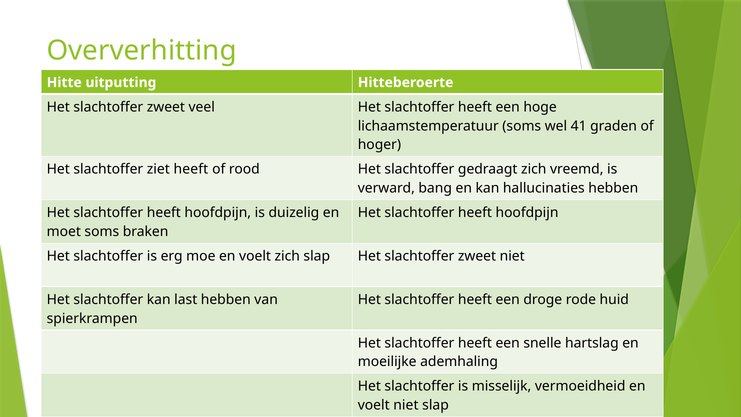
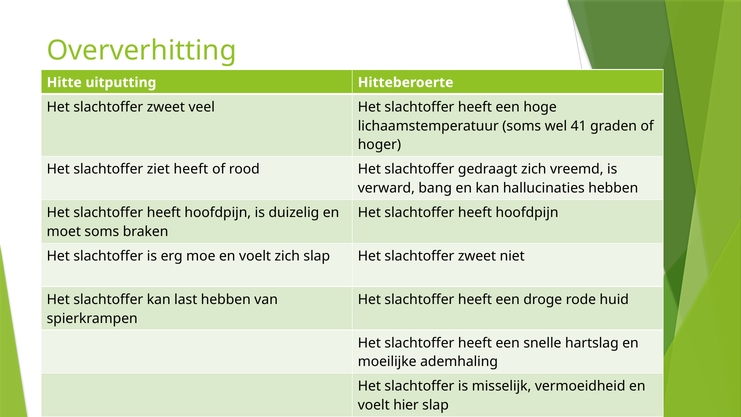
voelt niet: niet -> hier
